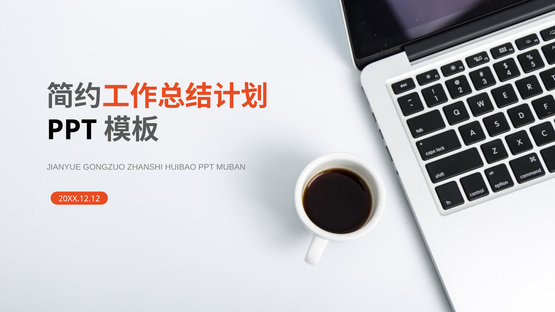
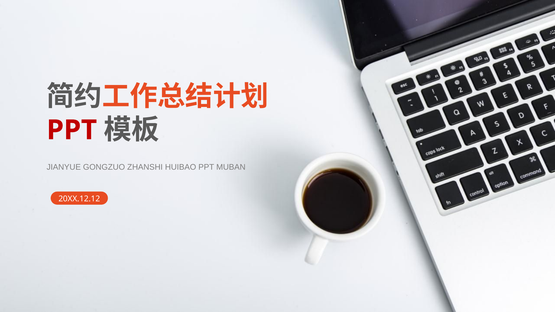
PPT at (72, 130) colour: black -> red
